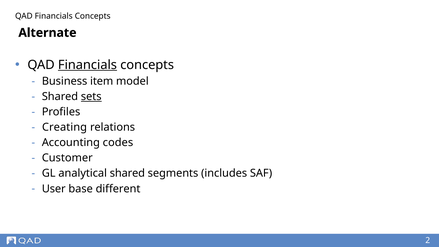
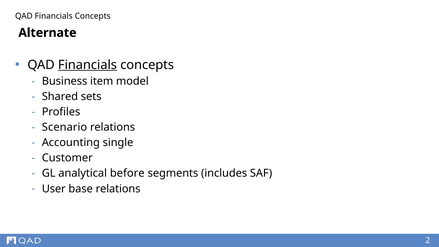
sets underline: present -> none
Creating: Creating -> Scenario
codes: codes -> single
analytical shared: shared -> before
base different: different -> relations
